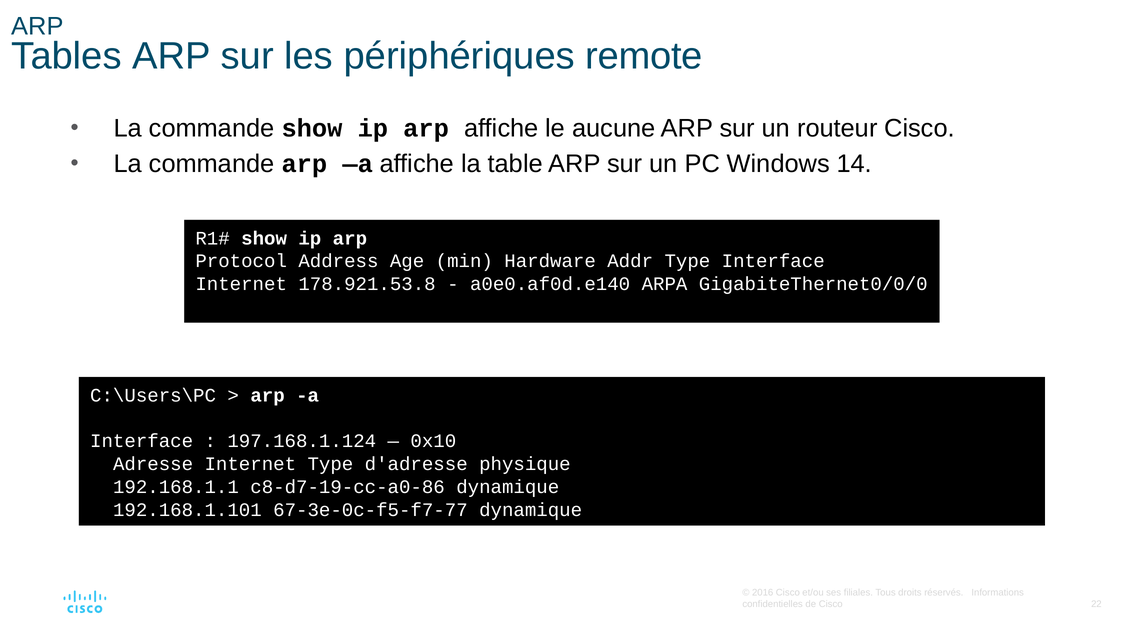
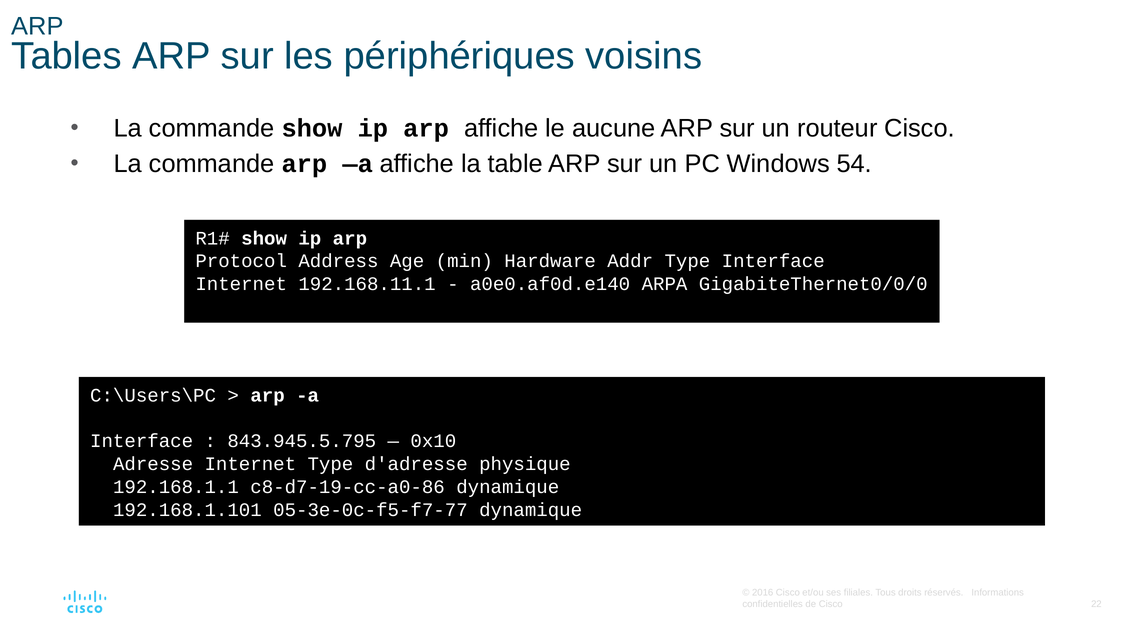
remote: remote -> voisins
14: 14 -> 54
178.921.53.8: 178.921.53.8 -> 192.168.11.1
197.168.1.124: 197.168.1.124 -> 843.945.5.795
67-3e-0c-f5-f7-77: 67-3e-0c-f5-f7-77 -> 05-3e-0c-f5-f7-77
